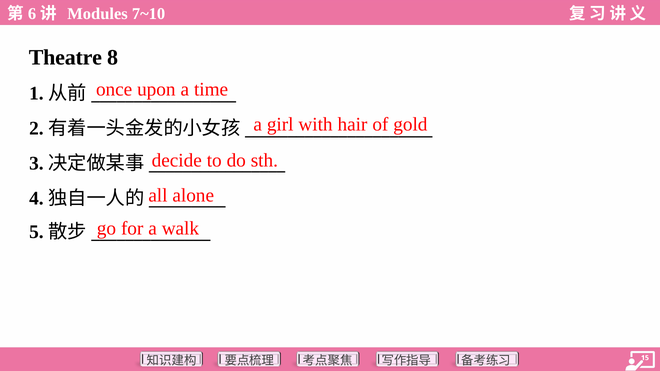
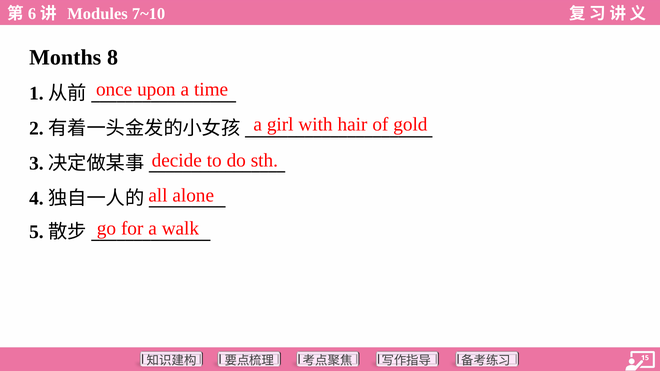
Theatre: Theatre -> Months
